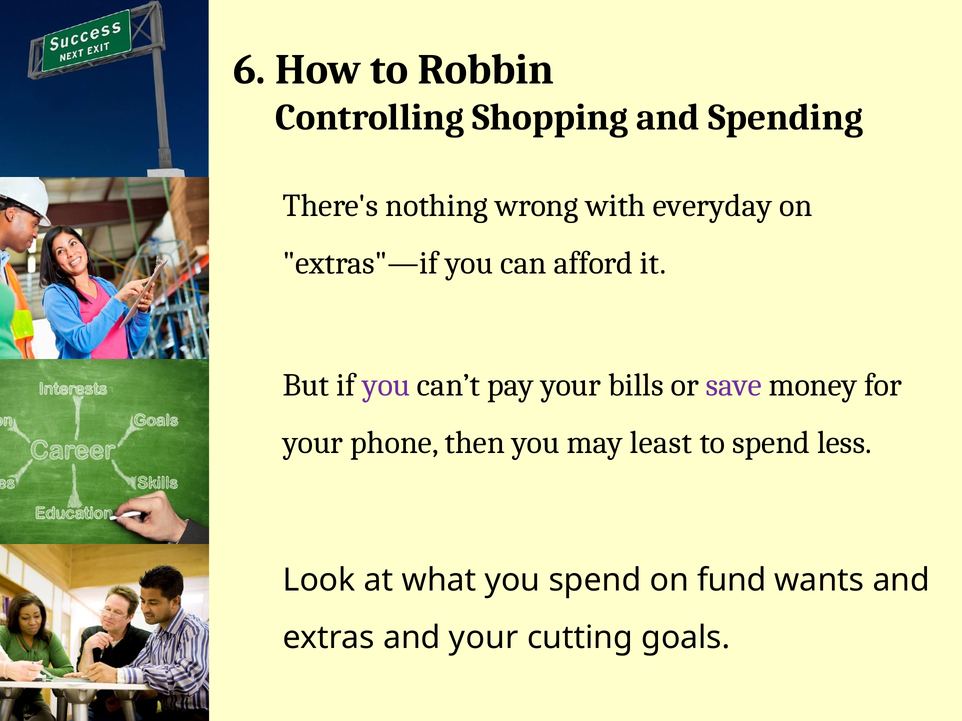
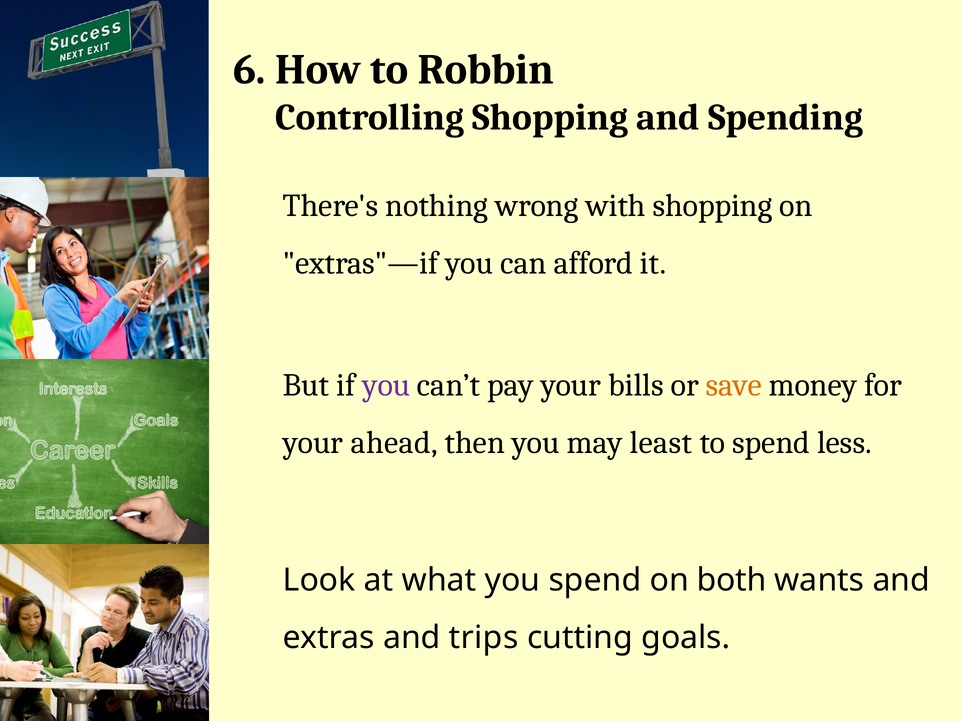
with everyday: everyday -> shopping
save colour: purple -> orange
phone: phone -> ahead
fund: fund -> both
and your: your -> trips
